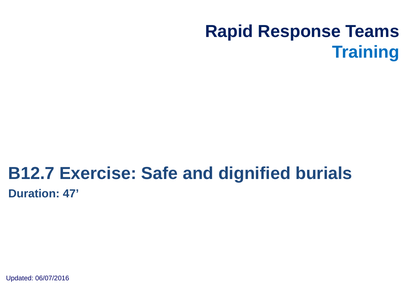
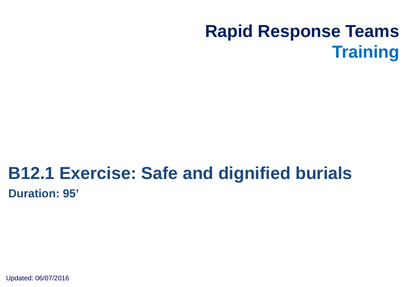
B12.7: B12.7 -> B12.1
47: 47 -> 95
